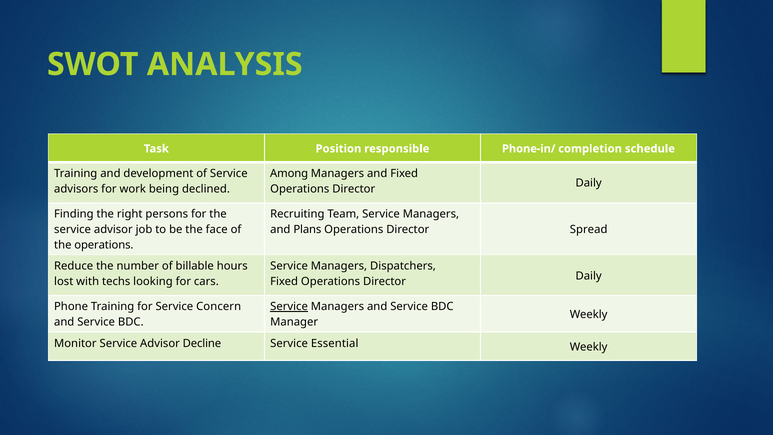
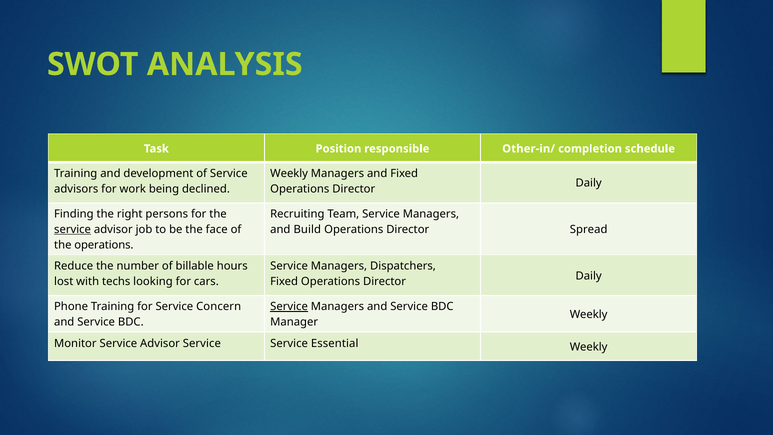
Phone-in/: Phone-in/ -> Other-in/
Among at (289, 173): Among -> Weekly
service at (73, 229) underline: none -> present
Plans: Plans -> Build
Advisor Decline: Decline -> Service
